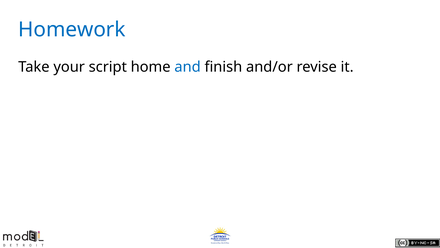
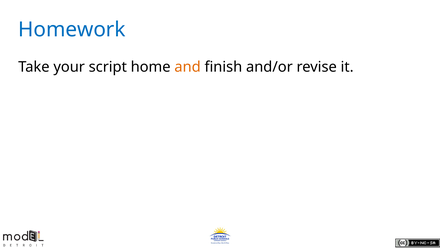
and colour: blue -> orange
